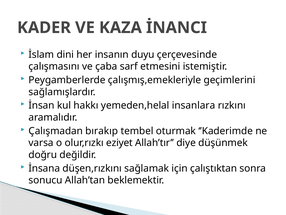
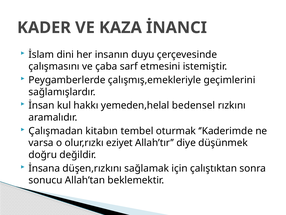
insanlara: insanlara -> bedensel
bırakıp: bırakıp -> kitabın
